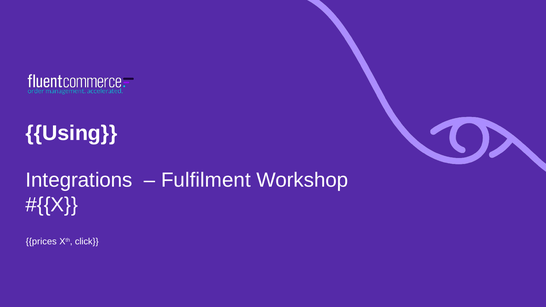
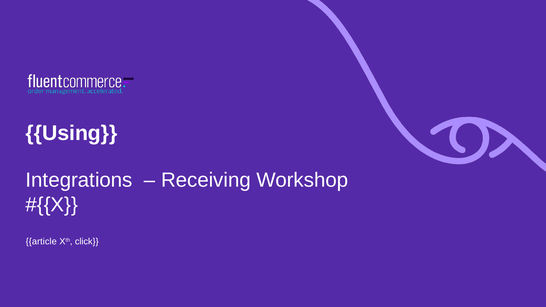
Fulfilment: Fulfilment -> Receiving
prices: prices -> article
